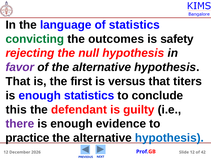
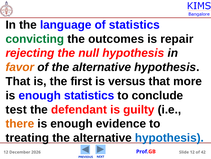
safety: safety -> repair
favor colour: purple -> orange
titers: titers -> more
this: this -> test
there colour: purple -> orange
practice: practice -> treating
